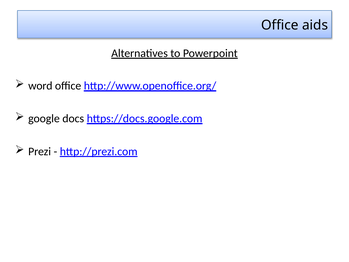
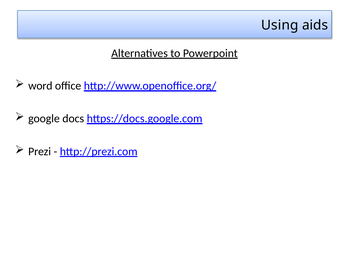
Office at (280, 25): Office -> Using
